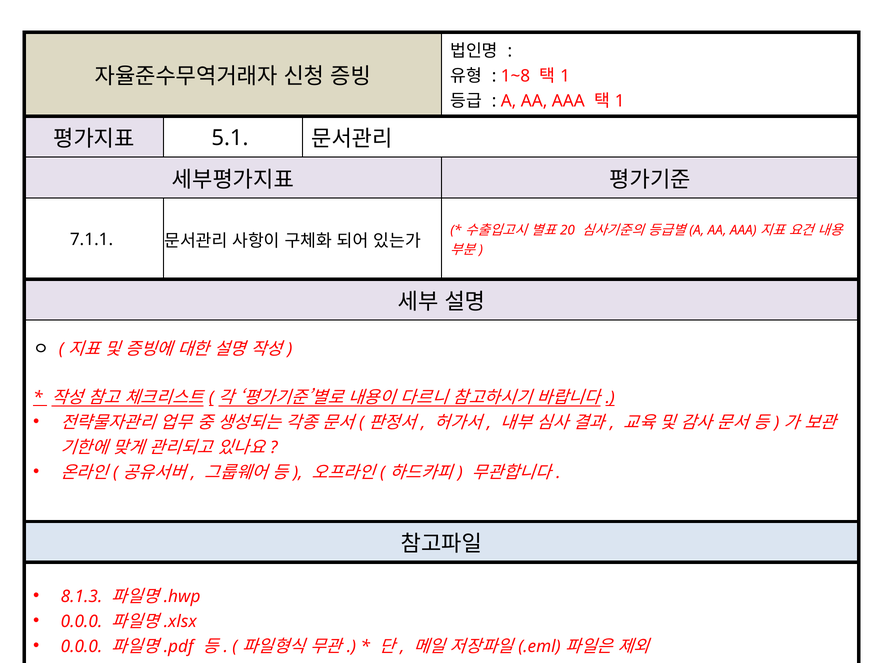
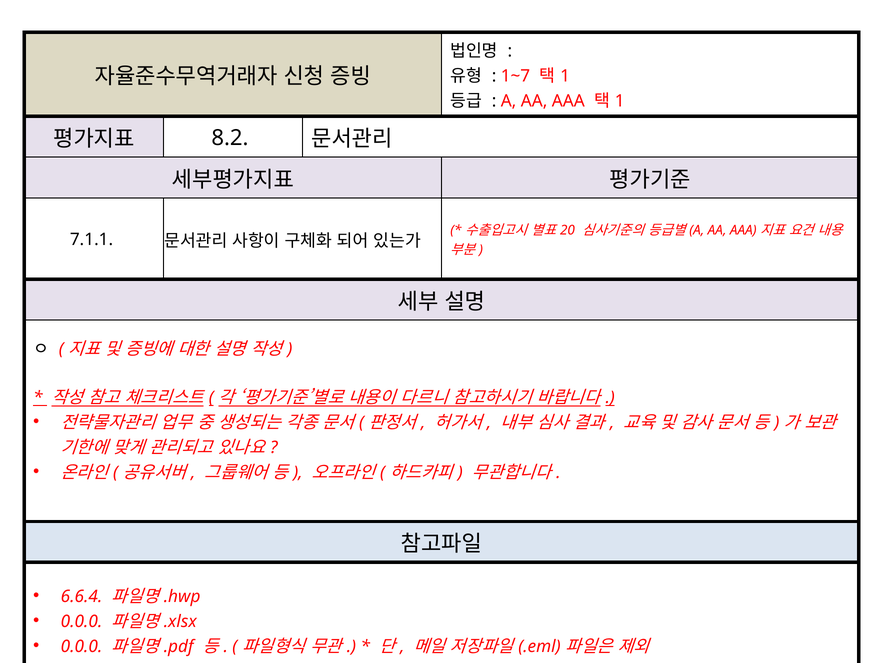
1~8: 1~8 -> 1~7
5.1: 5.1 -> 8.2
8.1.3: 8.1.3 -> 6.6.4
